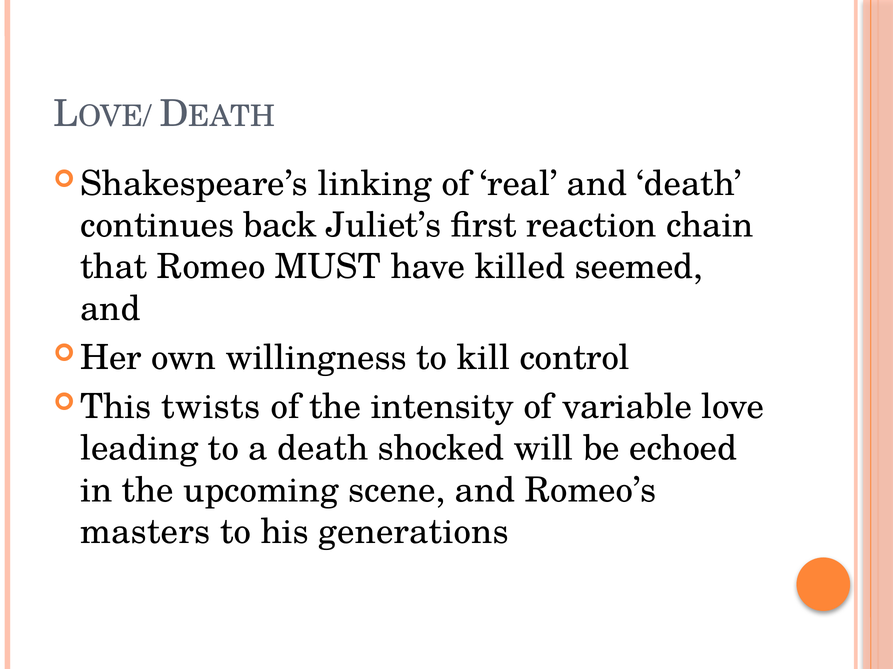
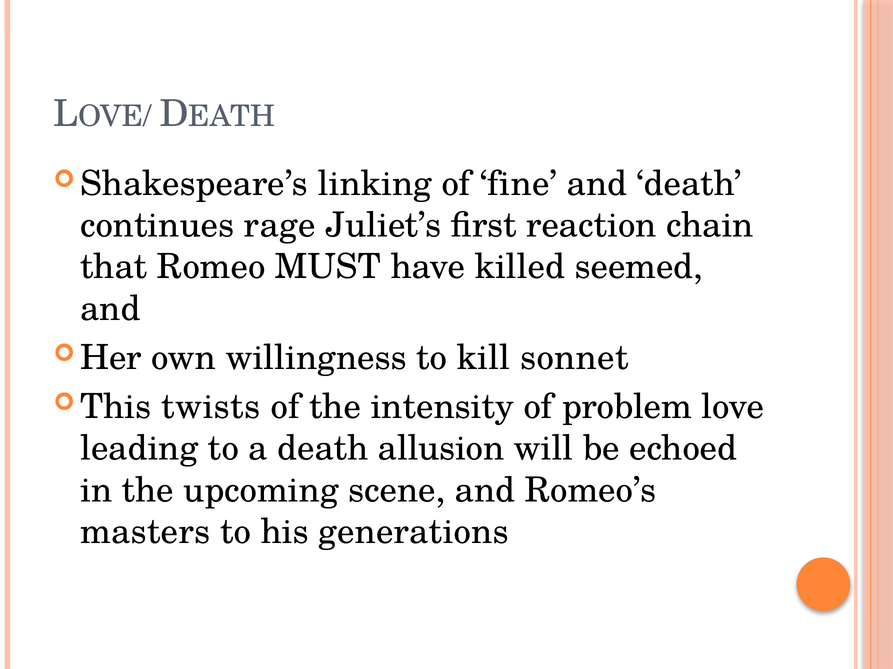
real: real -> fine
back: back -> rage
control: control -> sonnet
variable: variable -> problem
shocked: shocked -> allusion
